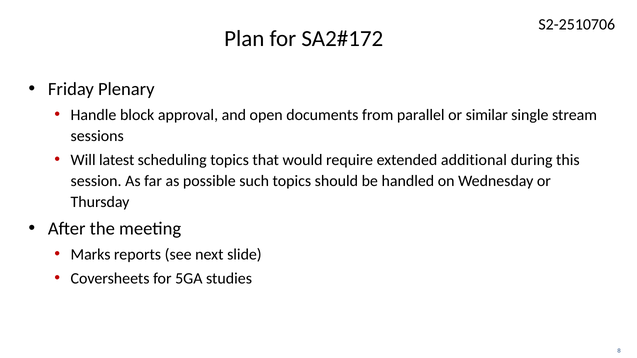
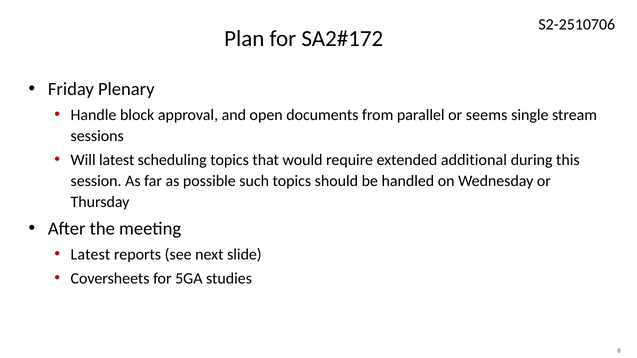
similar: similar -> seems
Marks at (91, 255): Marks -> Latest
